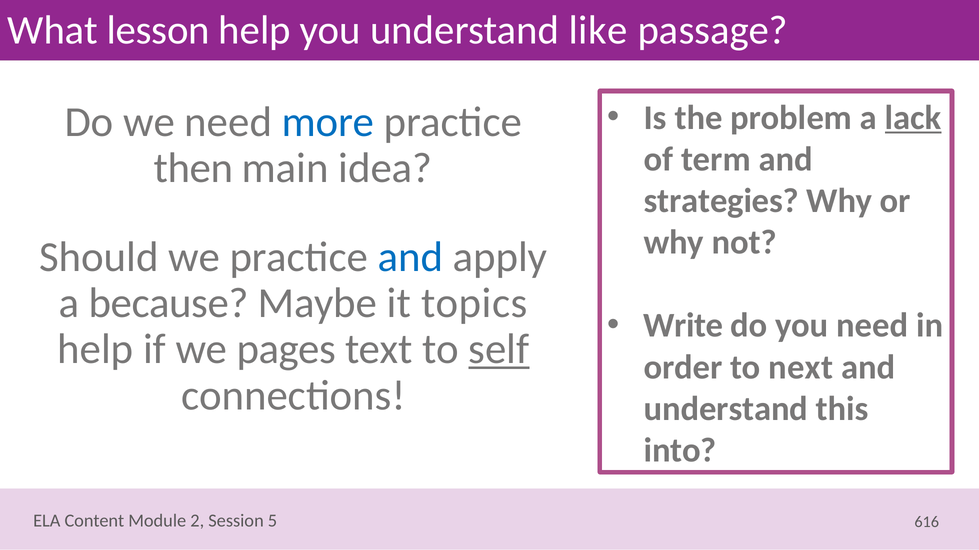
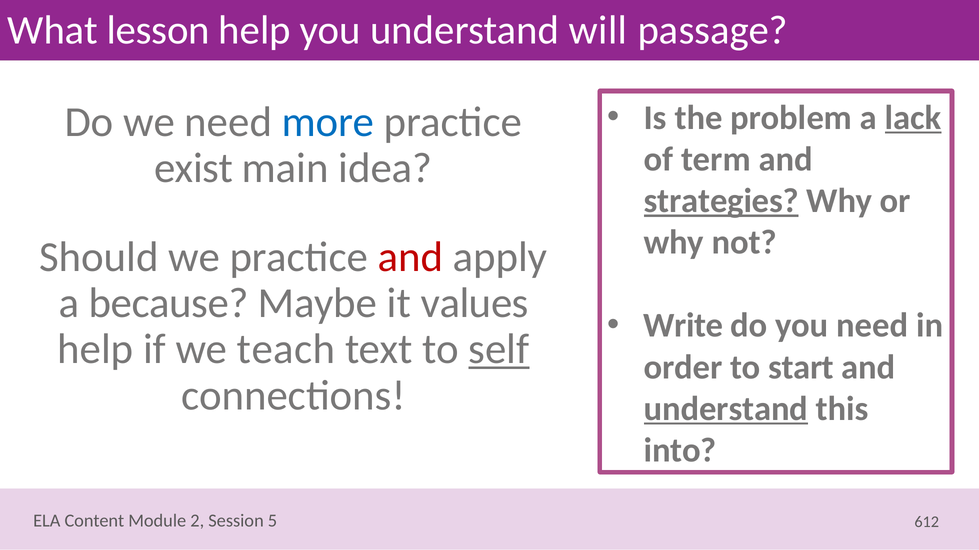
like: like -> will
then: then -> exist
strategies underline: none -> present
and at (410, 257) colour: blue -> red
topics: topics -> values
pages: pages -> teach
next: next -> start
understand at (726, 409) underline: none -> present
616: 616 -> 612
